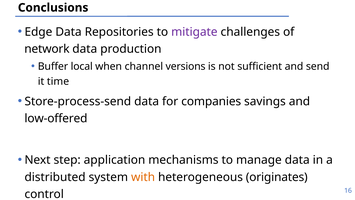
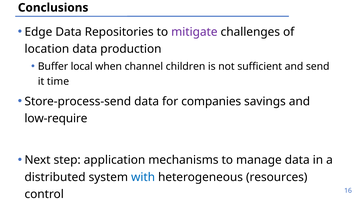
network: network -> location
versions: versions -> children
low-offered: low-offered -> low-require
with colour: orange -> blue
originates: originates -> resources
